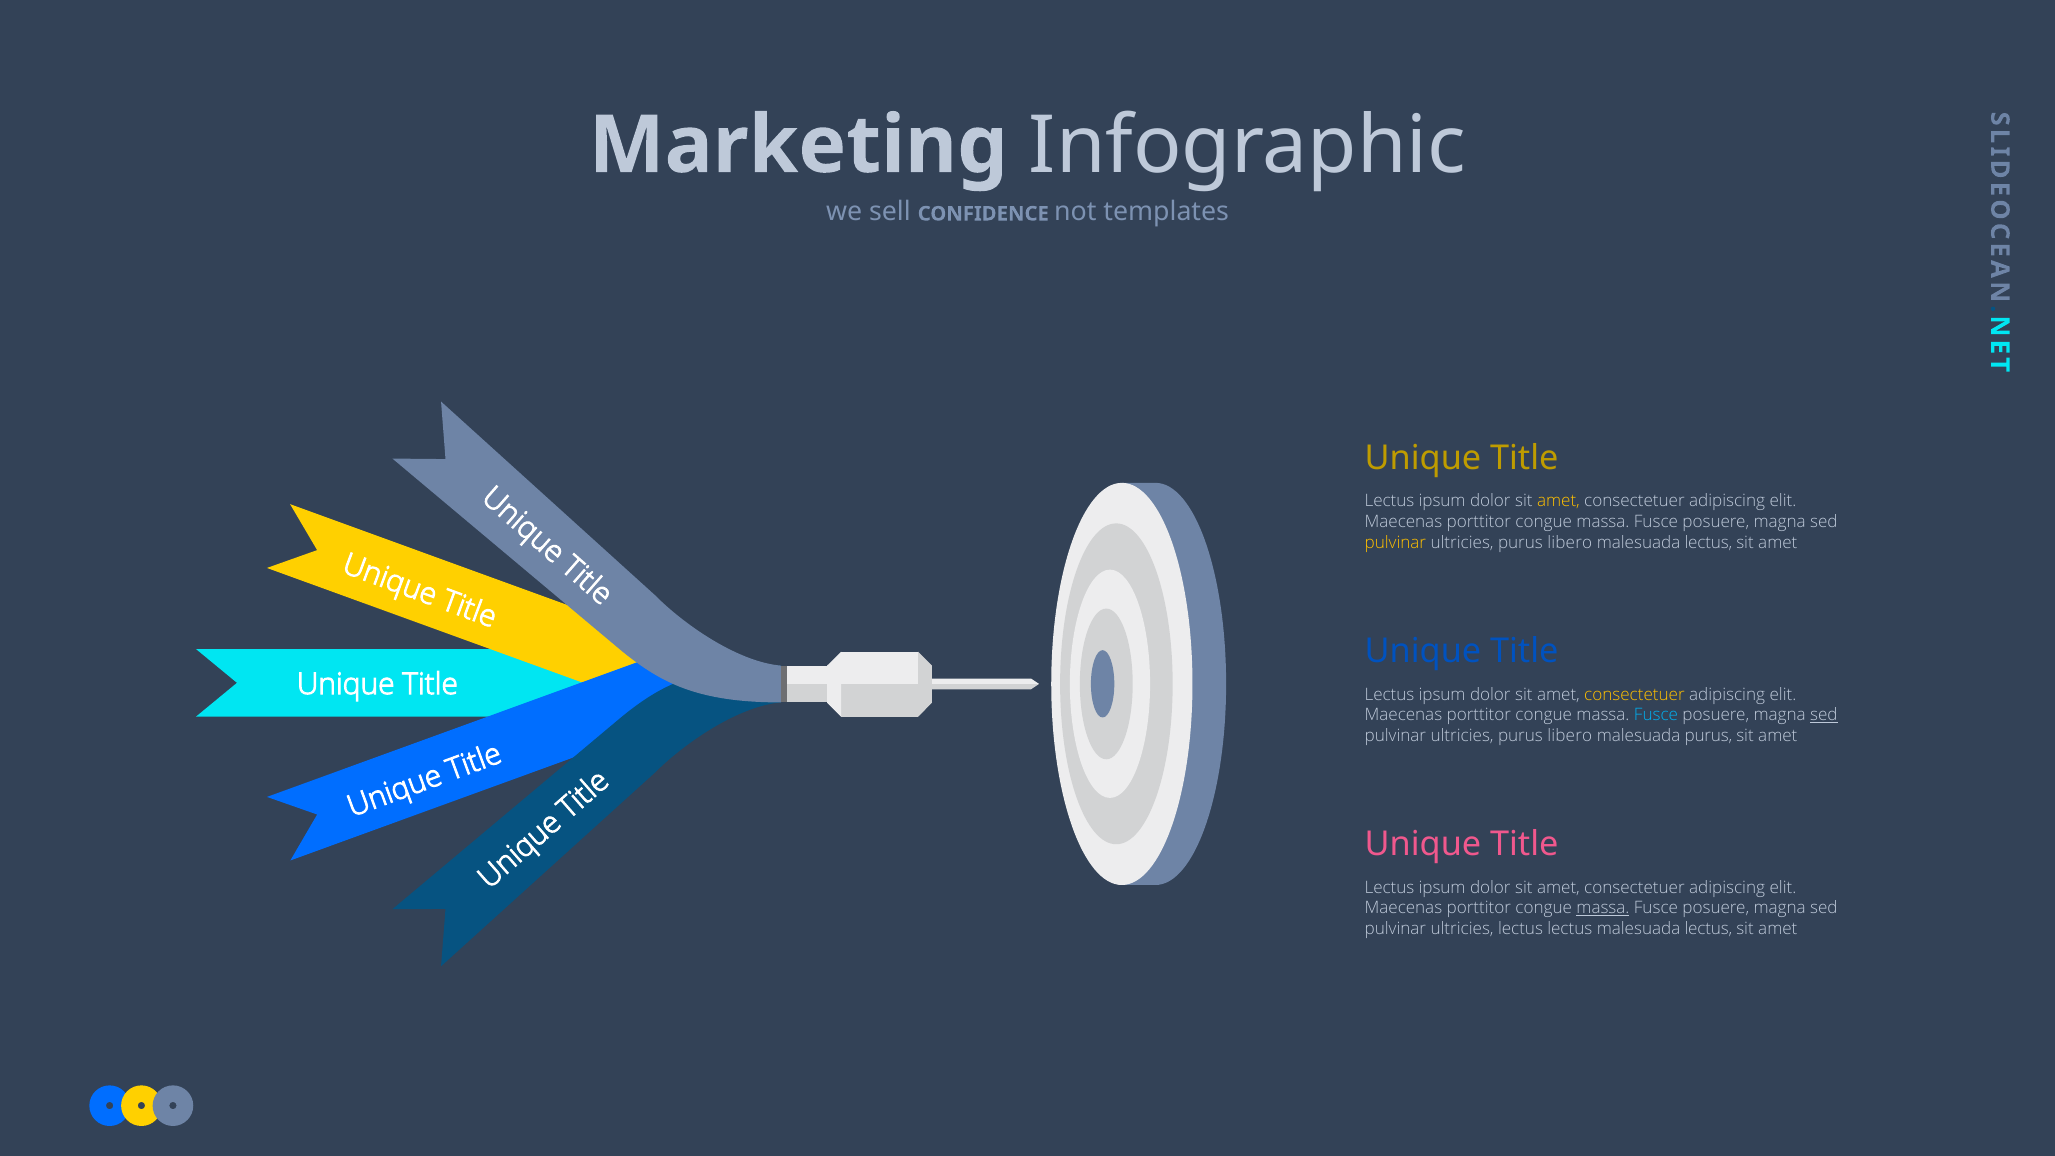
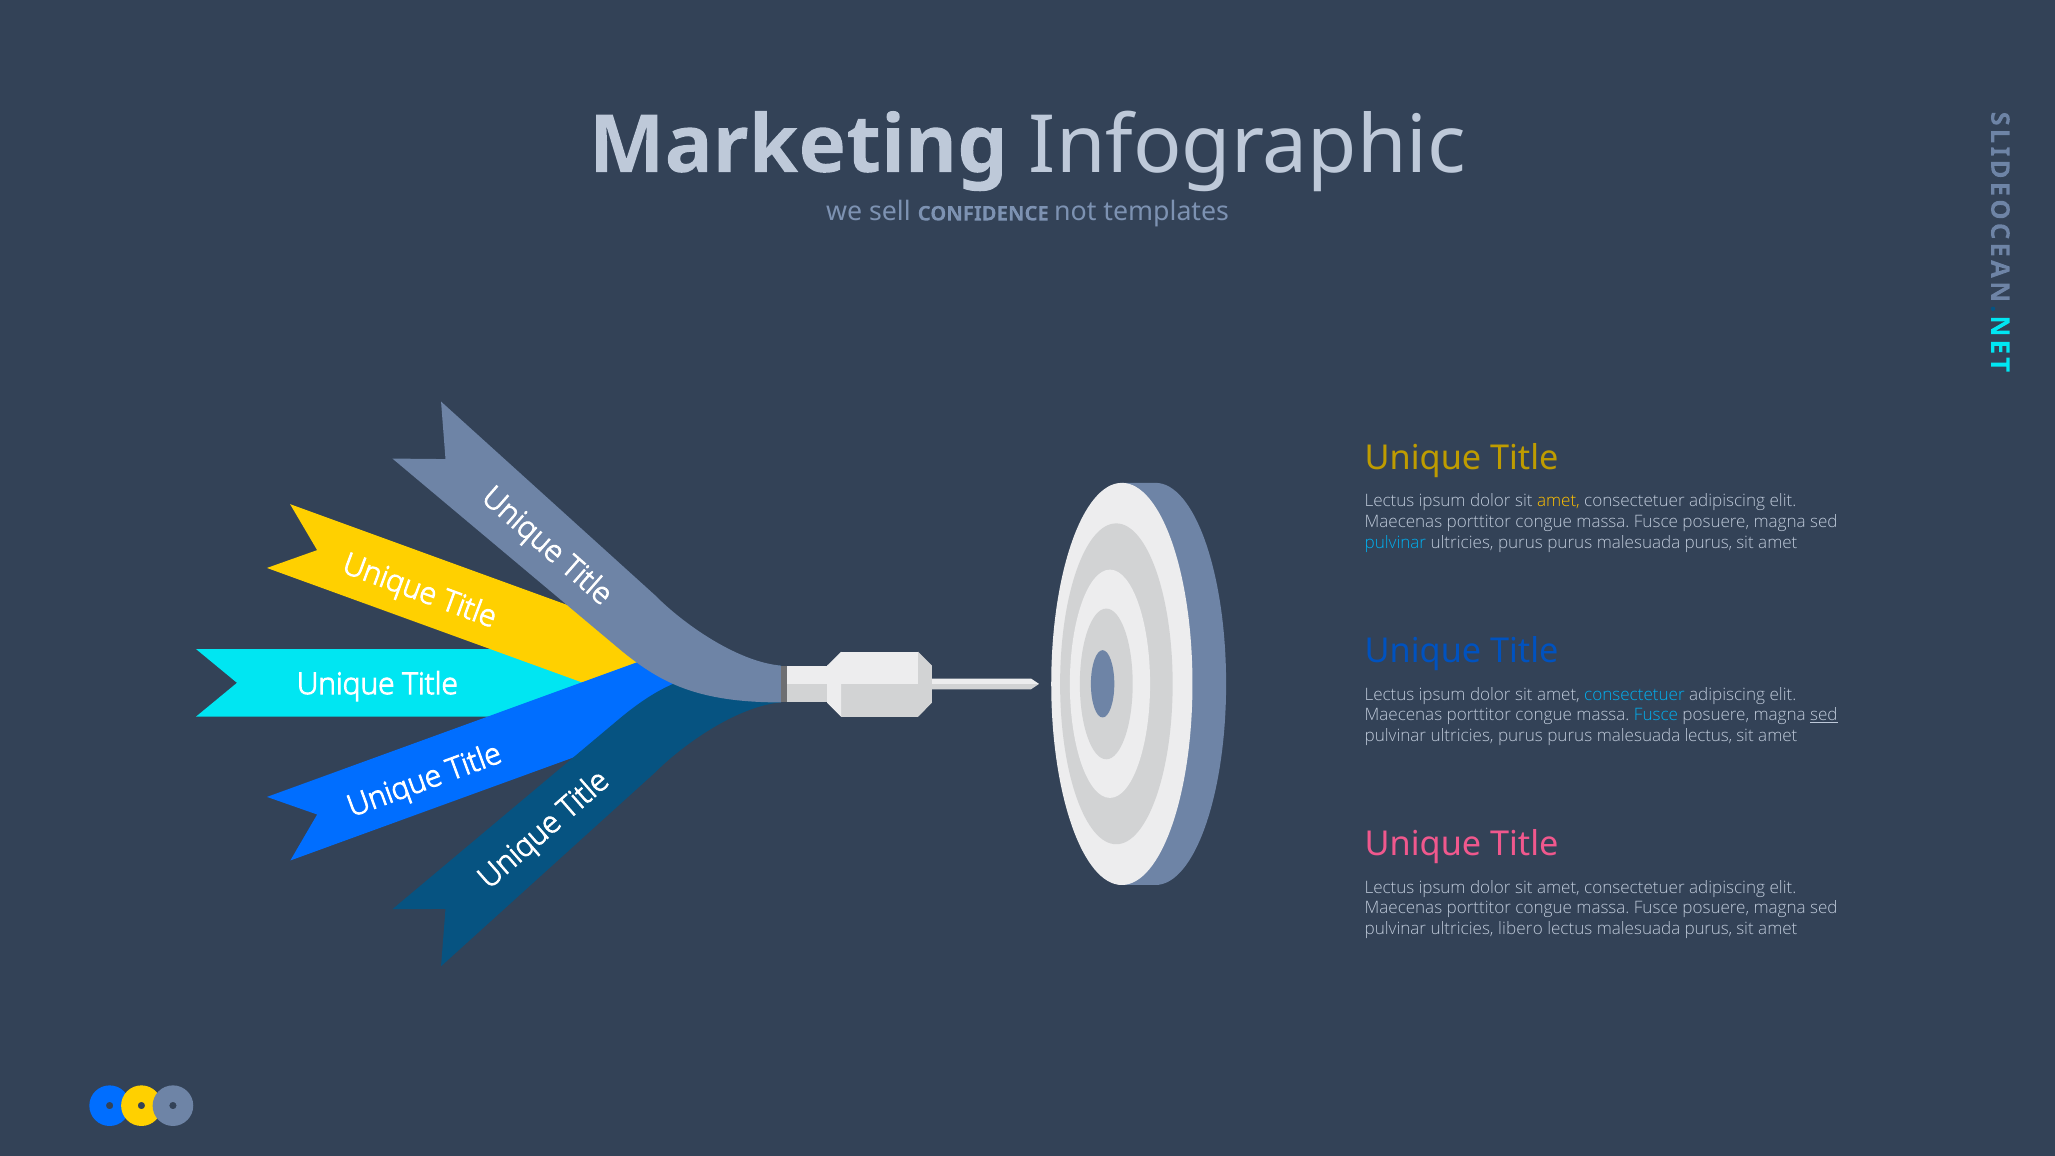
pulvinar at (1395, 542) colour: yellow -> light blue
libero at (1570, 542): libero -> purus
lectus at (1708, 542): lectus -> purus
consectetuer at (1634, 695) colour: yellow -> light blue
libero at (1570, 736): libero -> purus
malesuada purus: purus -> lectus
massa at (1603, 908) underline: present -> none
ultricies lectus: lectus -> libero
lectus malesuada lectus: lectus -> purus
